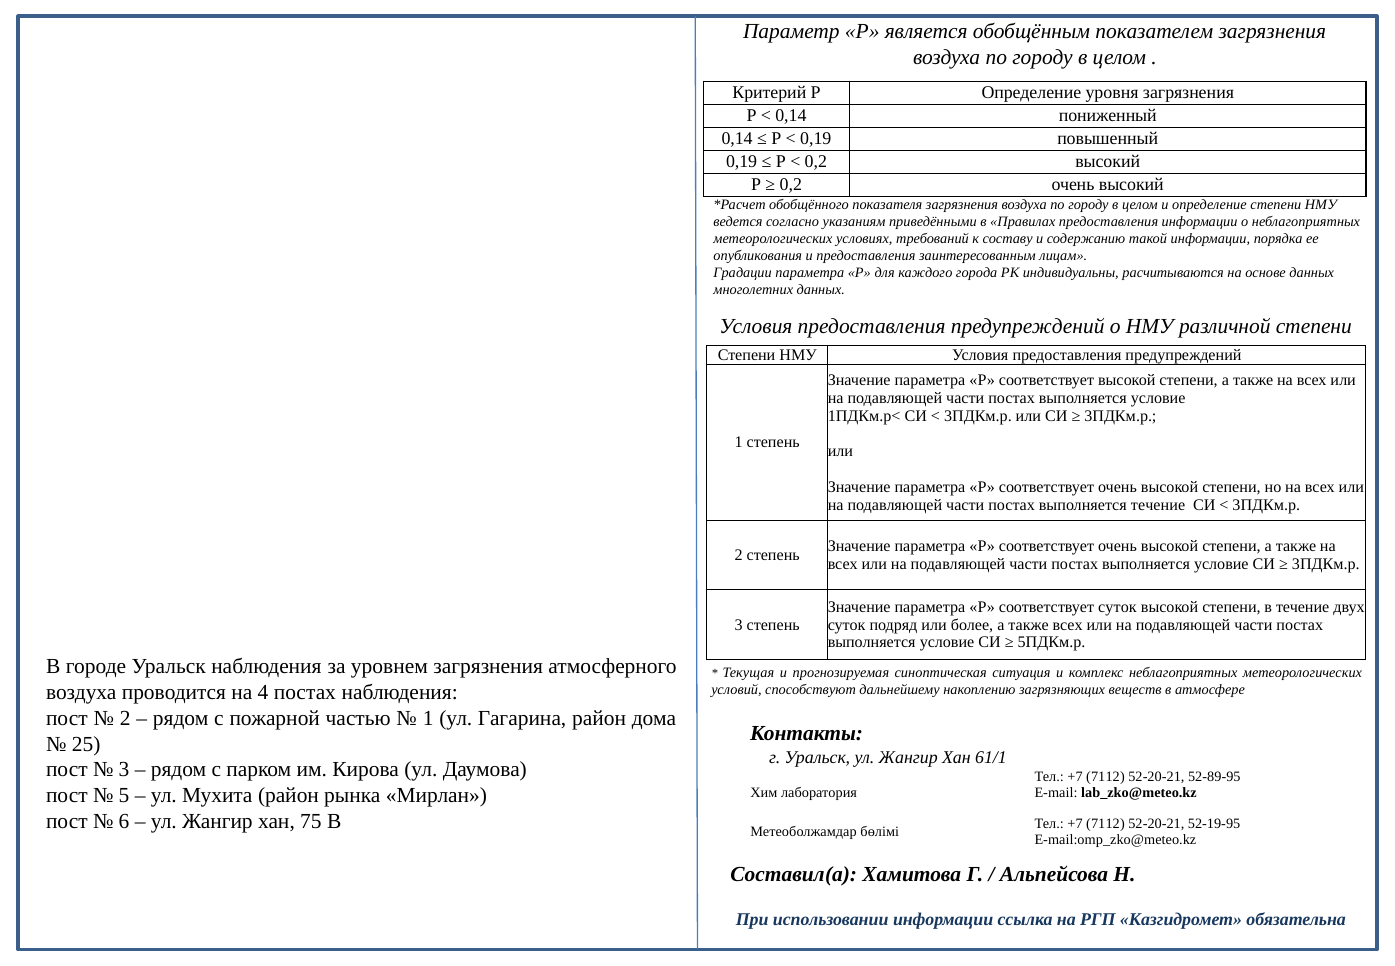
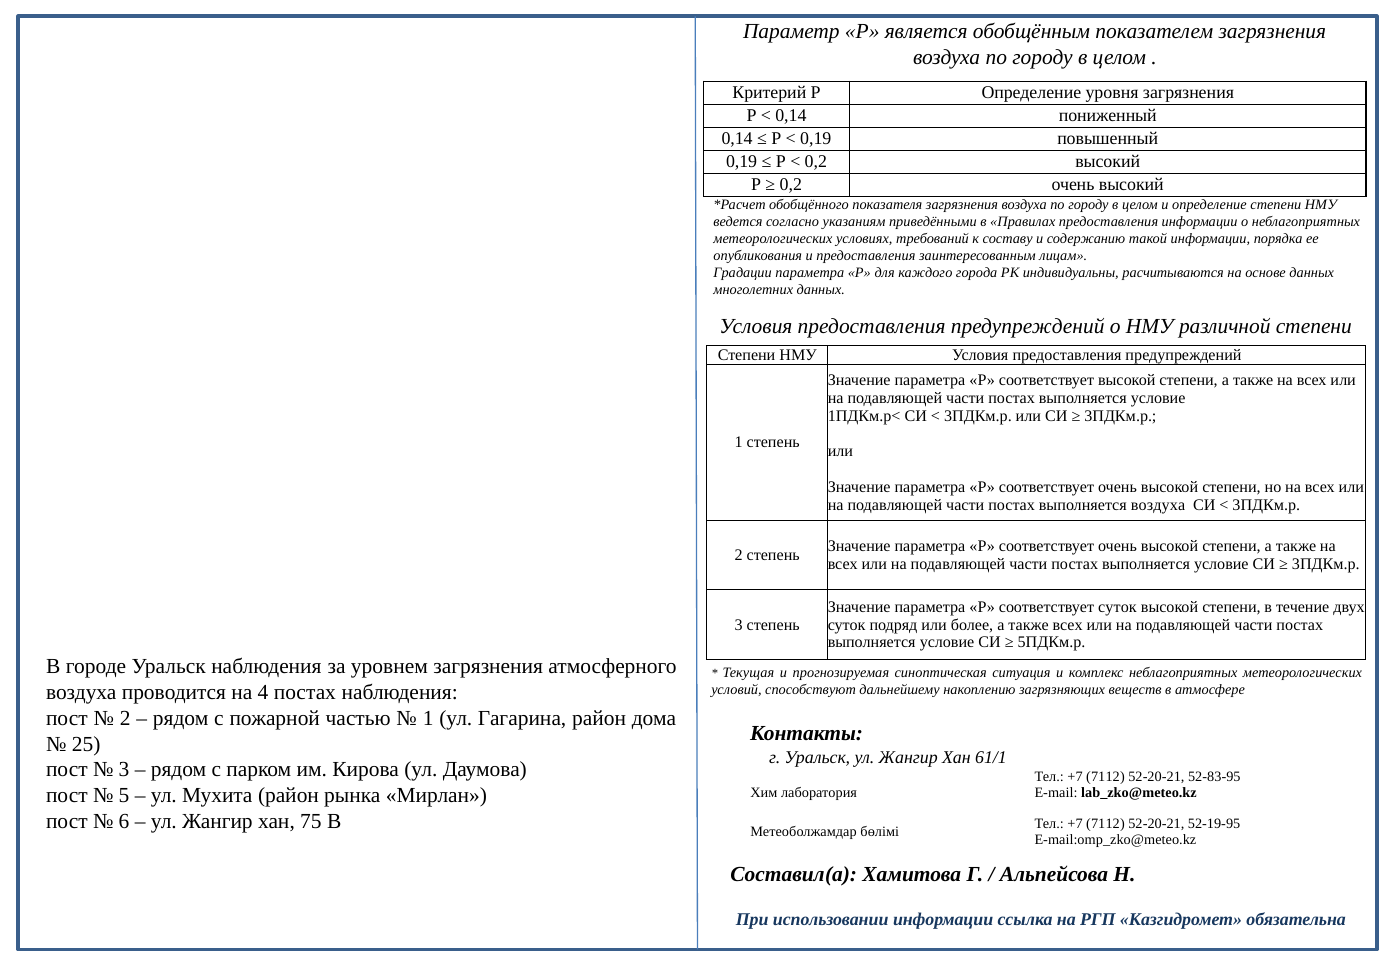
выполняется течение: течение -> воздуха
52-89-95: 52-89-95 -> 52-83-95
